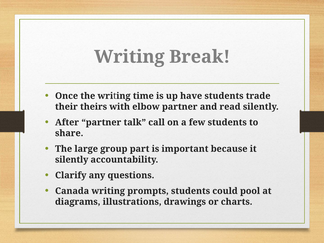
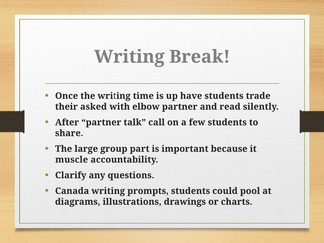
theirs: theirs -> asked
silently at (72, 160): silently -> muscle
